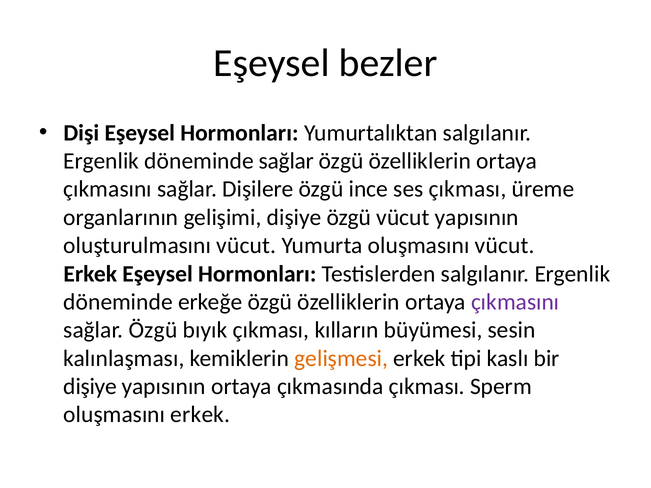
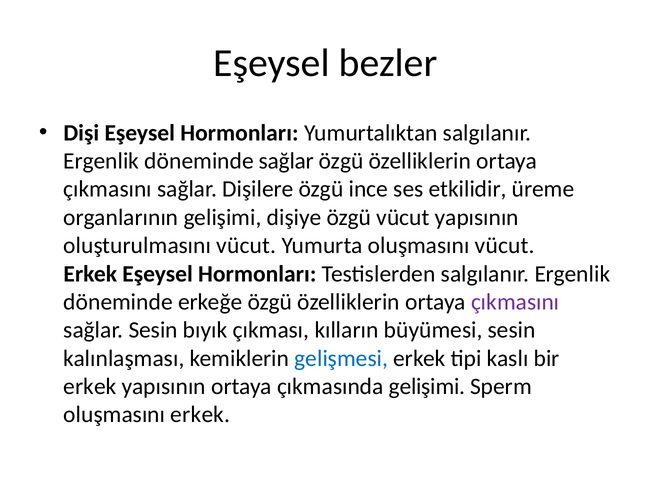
ses çıkması: çıkması -> etkilidir
Özgü at (153, 330): Özgü -> Sesin
gelişmesi colour: orange -> blue
dişiye at (90, 387): dişiye -> erkek
çıkmasında çıkması: çıkması -> gelişimi
